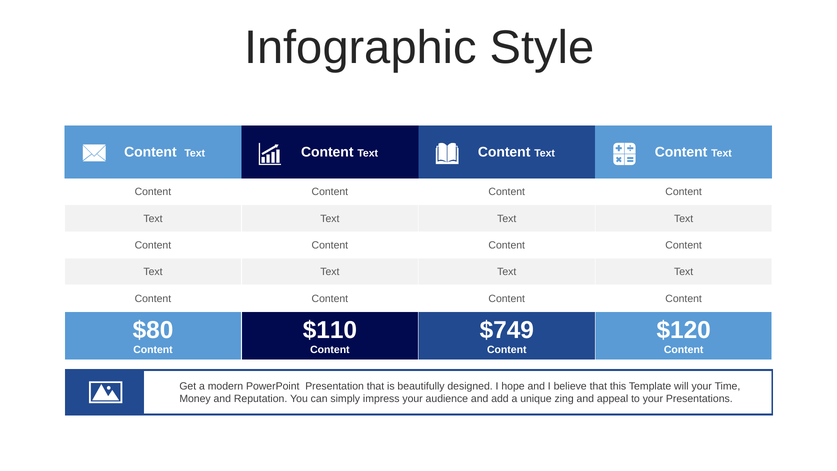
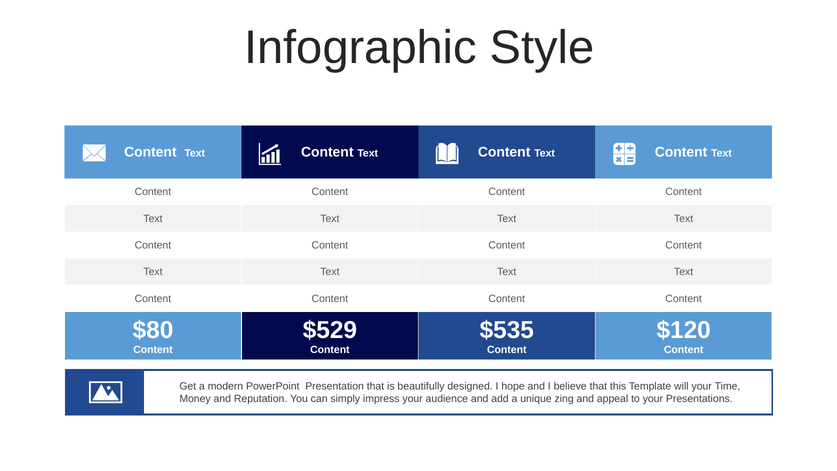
$110: $110 -> $529
$749: $749 -> $535
